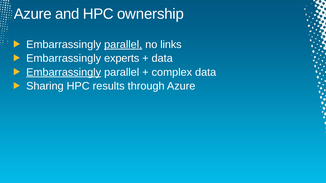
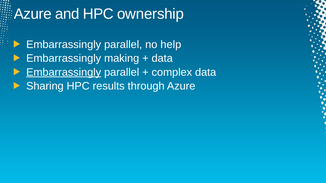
parallel at (123, 45) underline: present -> none
links: links -> help
experts: experts -> making
